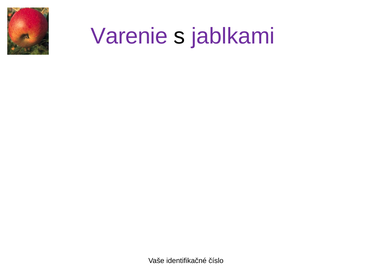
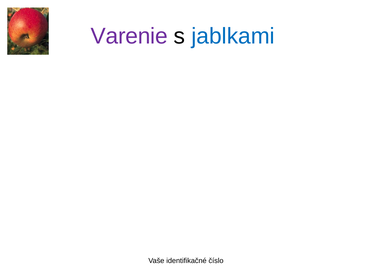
jablkami colour: purple -> blue
